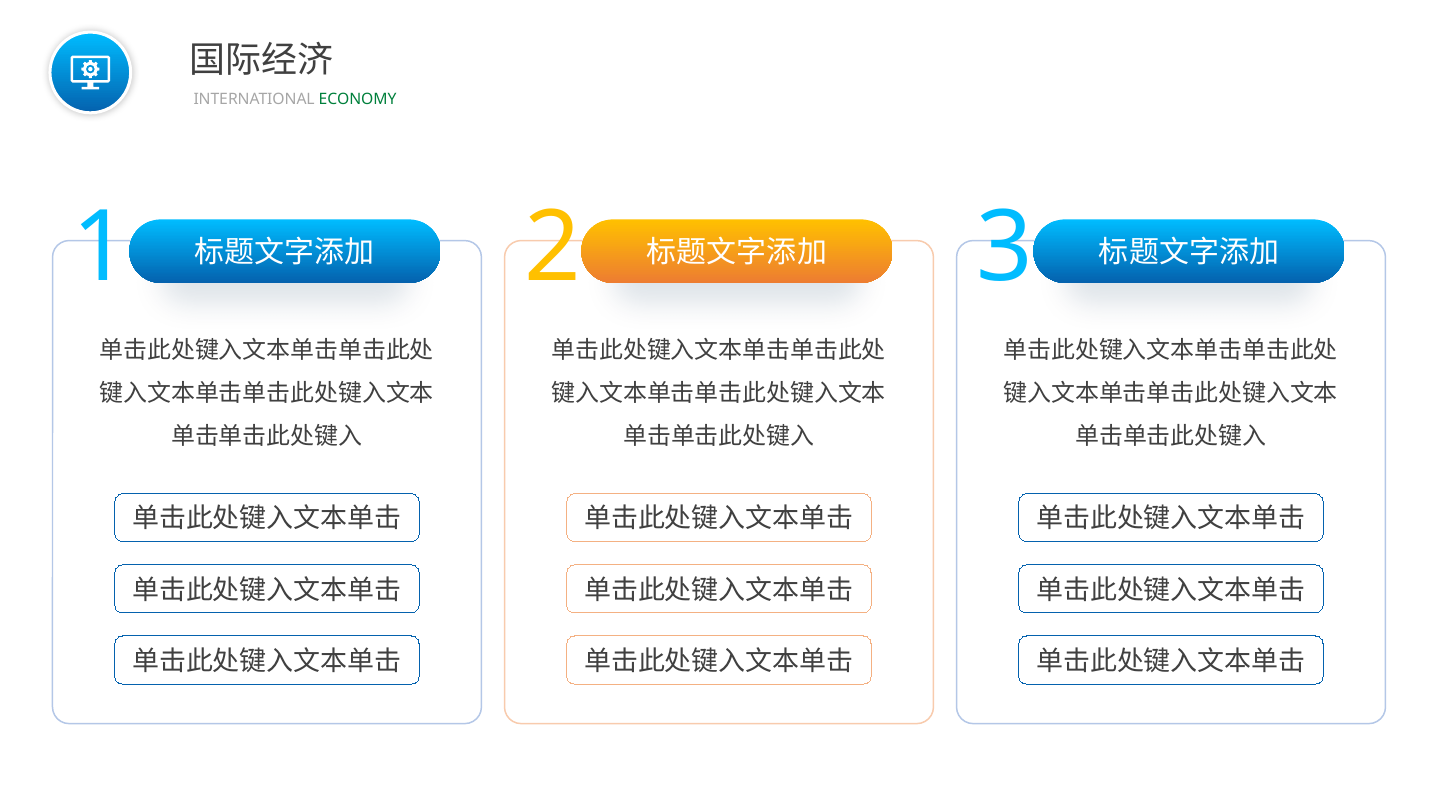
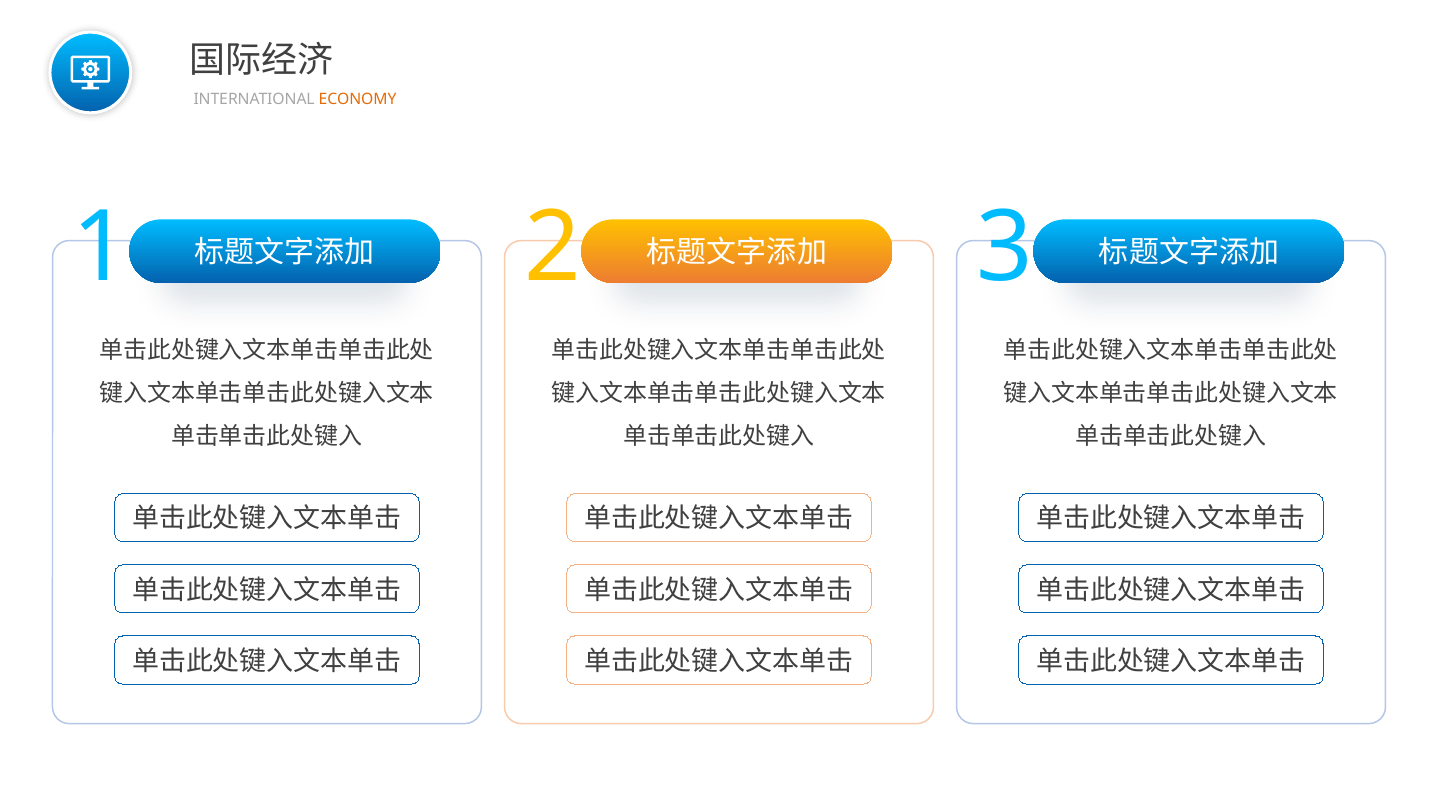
ECONOMY colour: green -> orange
